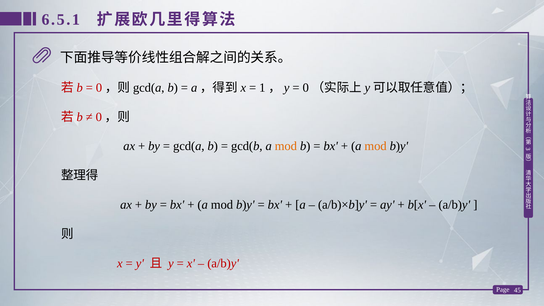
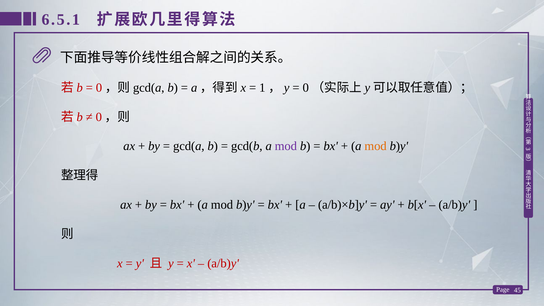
mod at (286, 146) colour: orange -> purple
